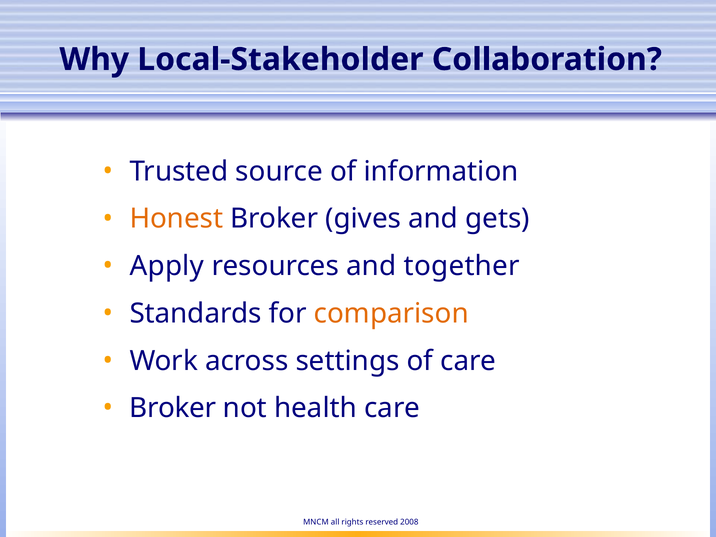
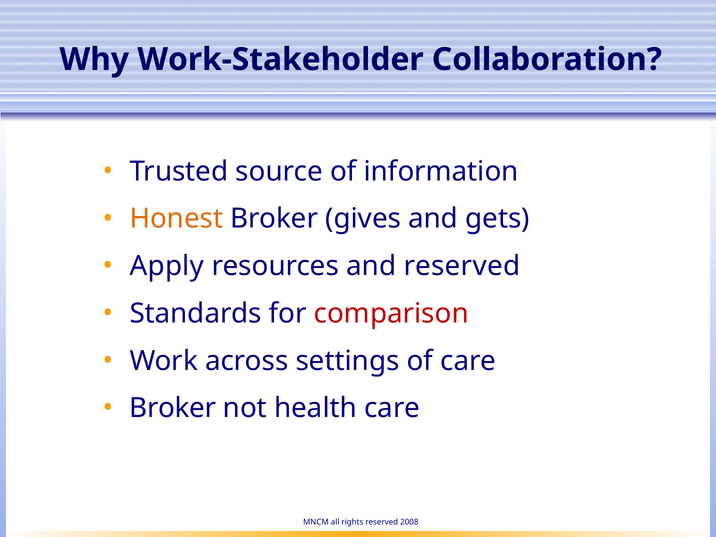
Local-Stakeholder: Local-Stakeholder -> Work-Stakeholder
and together: together -> reserved
comparison colour: orange -> red
